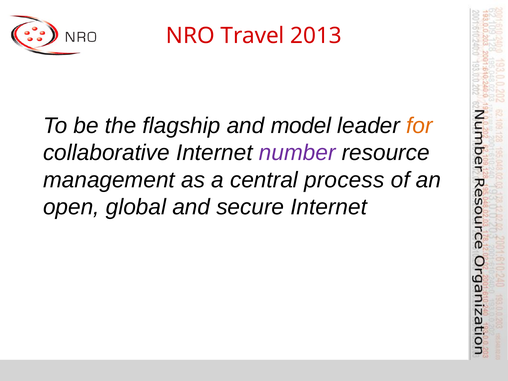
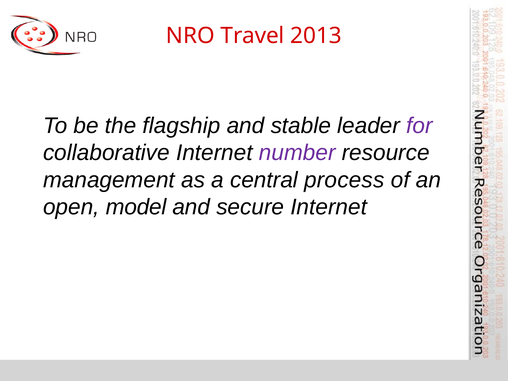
model: model -> stable
for colour: orange -> purple
global: global -> model
